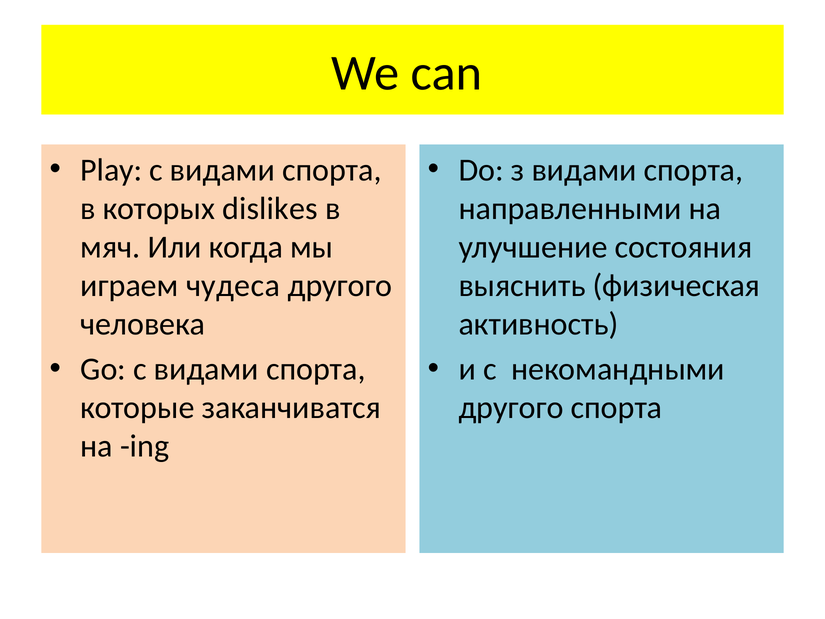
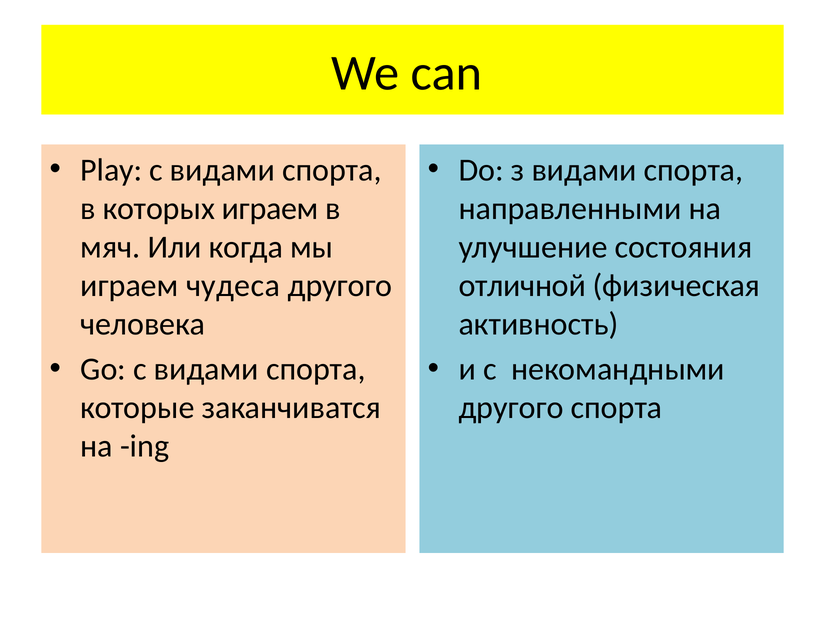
которых dislikes: dislikes -> играем
выяснить: выяснить -> отличной
